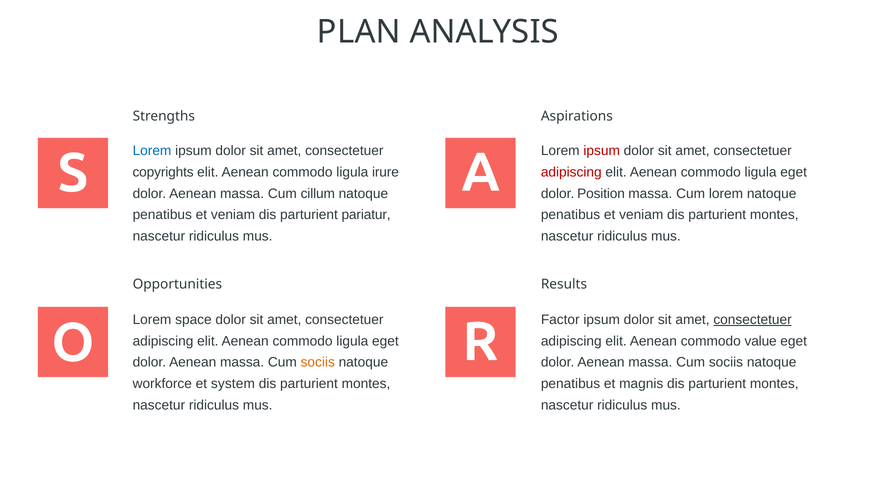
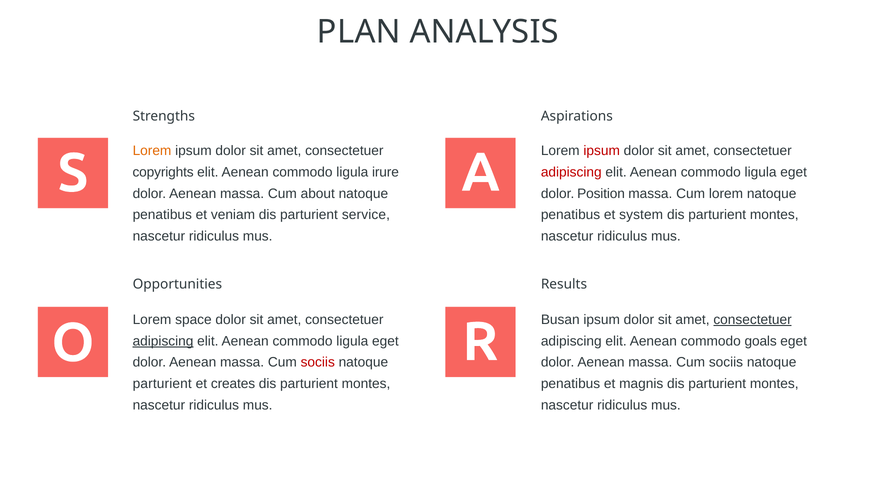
Lorem at (152, 151) colour: blue -> orange
cillum: cillum -> about
pariatur: pariatur -> service
veniam at (641, 215): veniam -> system
Factor: Factor -> Busan
adipiscing at (163, 341) underline: none -> present
value: value -> goals
sociis at (318, 362) colour: orange -> red
workforce at (162, 384): workforce -> parturient
system: system -> creates
